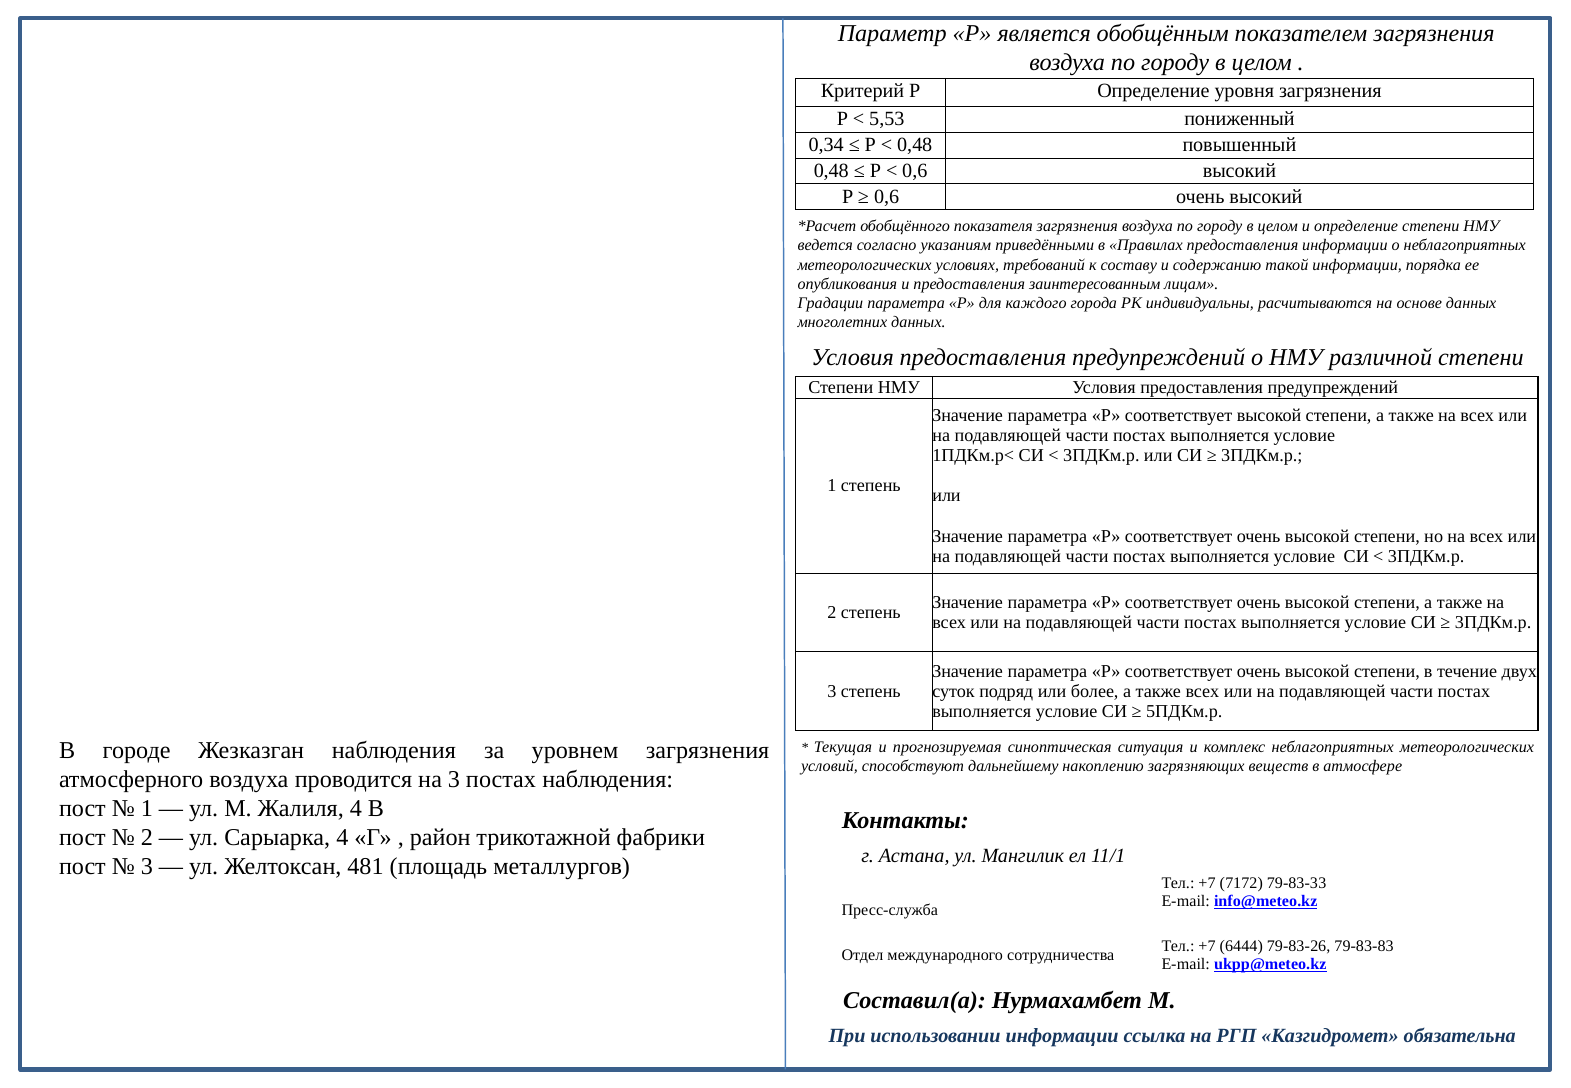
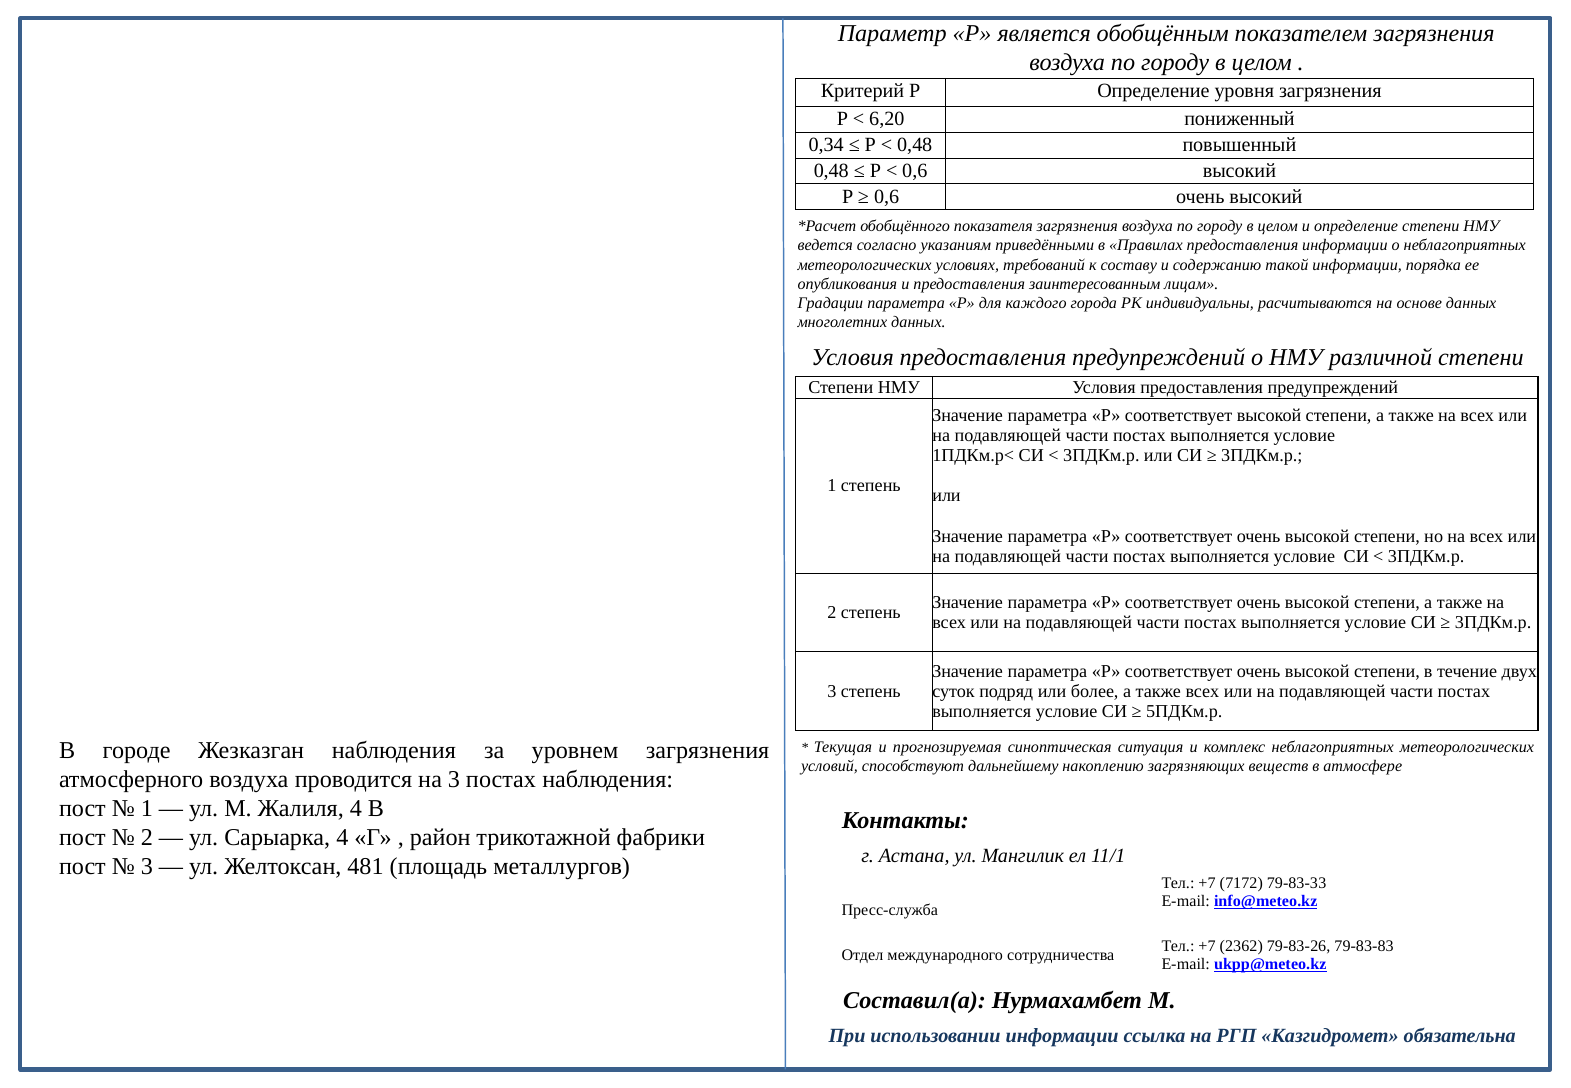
5,53: 5,53 -> 6,20
6444: 6444 -> 2362
